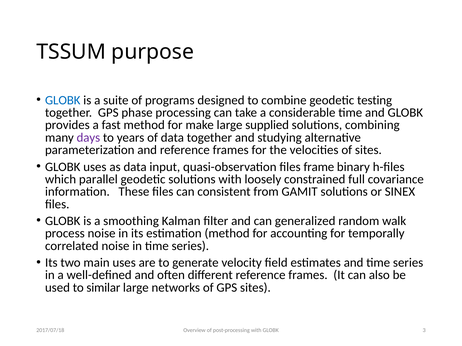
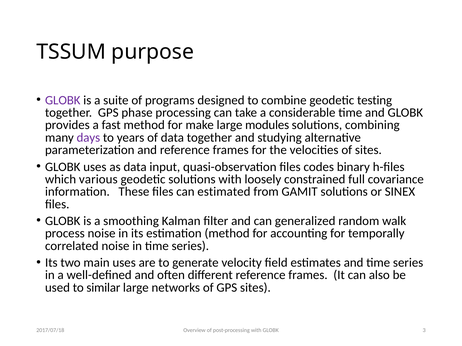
GLOBK at (63, 100) colour: blue -> purple
supplied: supplied -> modules
frame: frame -> codes
parallel: parallel -> various
consistent: consistent -> estimated
